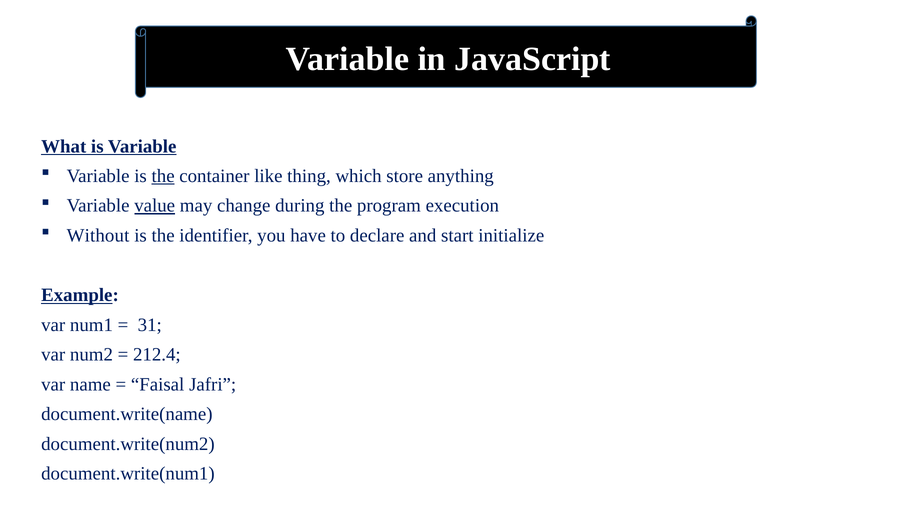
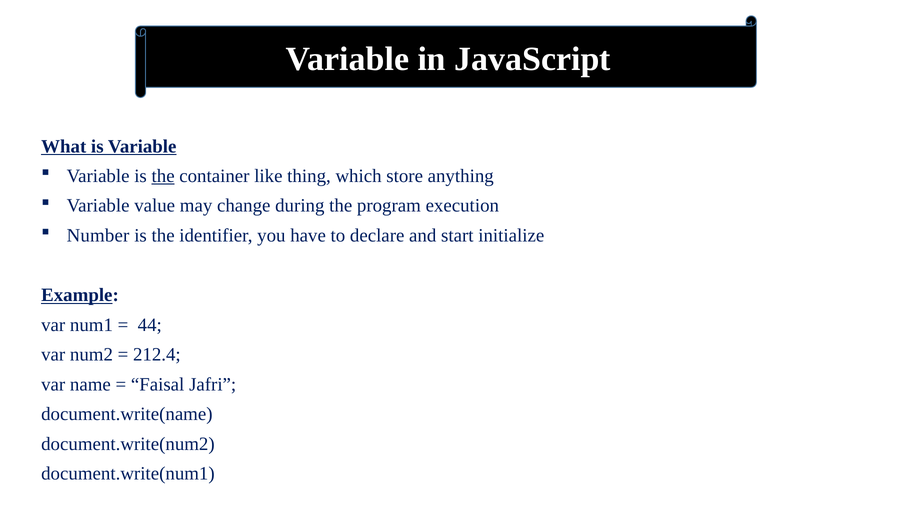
value underline: present -> none
Without: Without -> Number
31: 31 -> 44
